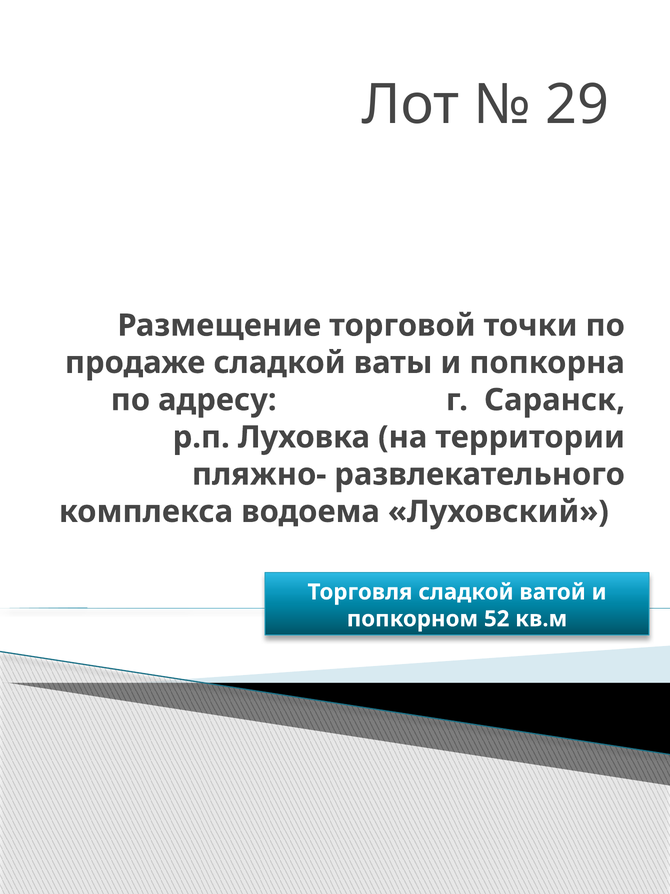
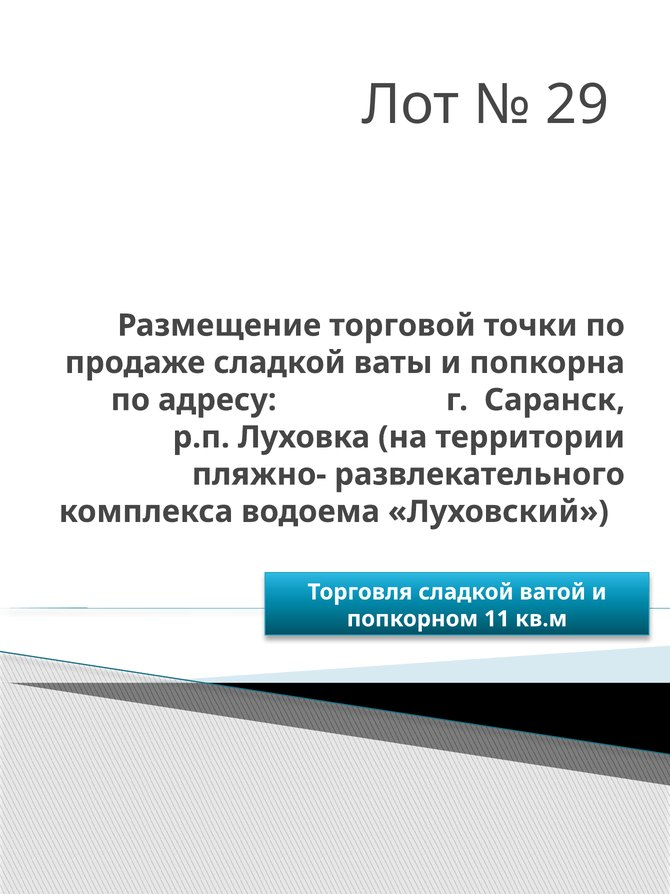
52: 52 -> 11
